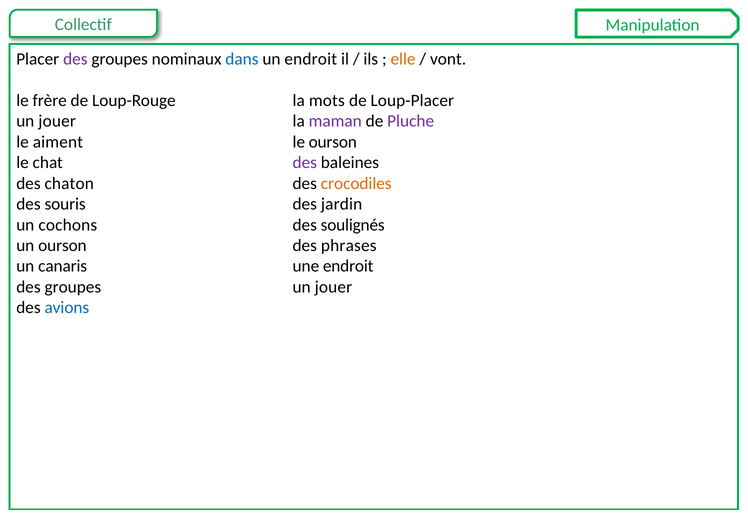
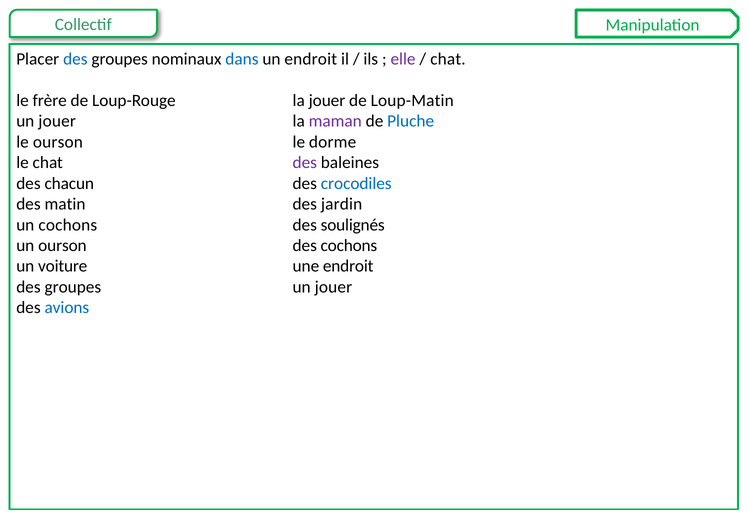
des at (75, 59) colour: purple -> blue
elle colour: orange -> purple
vont at (448, 59): vont -> chat
la mots: mots -> jouer
Loup-Placer: Loup-Placer -> Loup-Matin
Pluche colour: purple -> blue
le aiment: aiment -> ourson
le ourson: ourson -> dorme
chaton: chaton -> chacun
crocodiles colour: orange -> blue
souris: souris -> matin
des phrases: phrases -> cochons
canaris: canaris -> voiture
